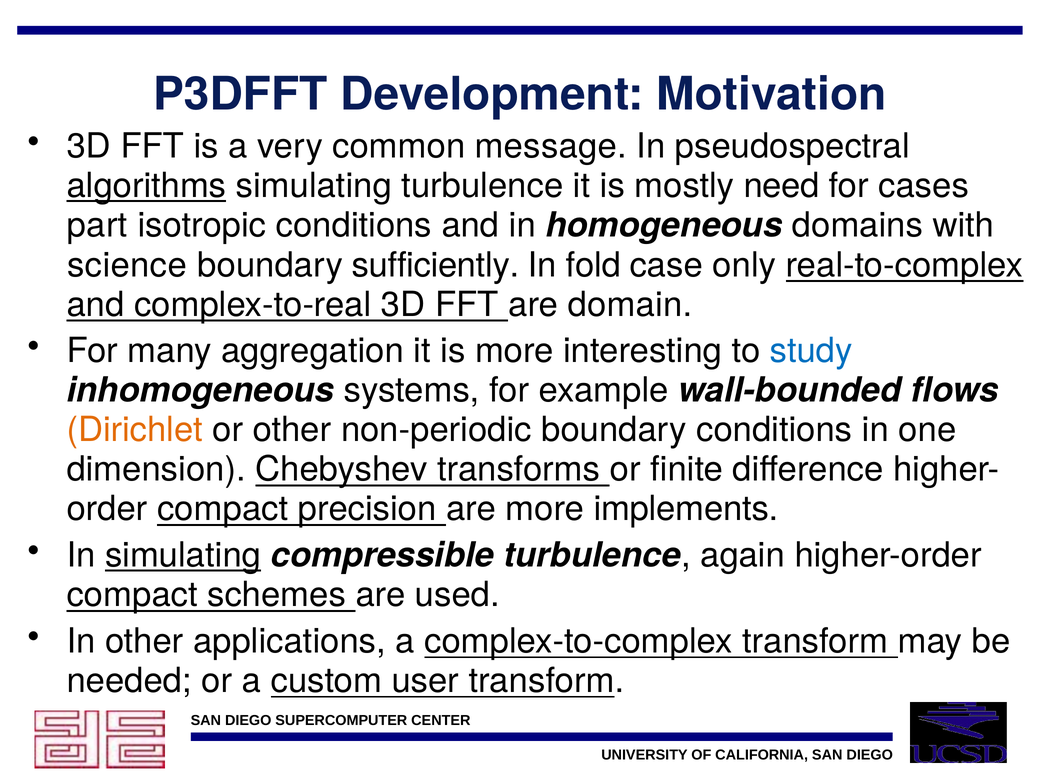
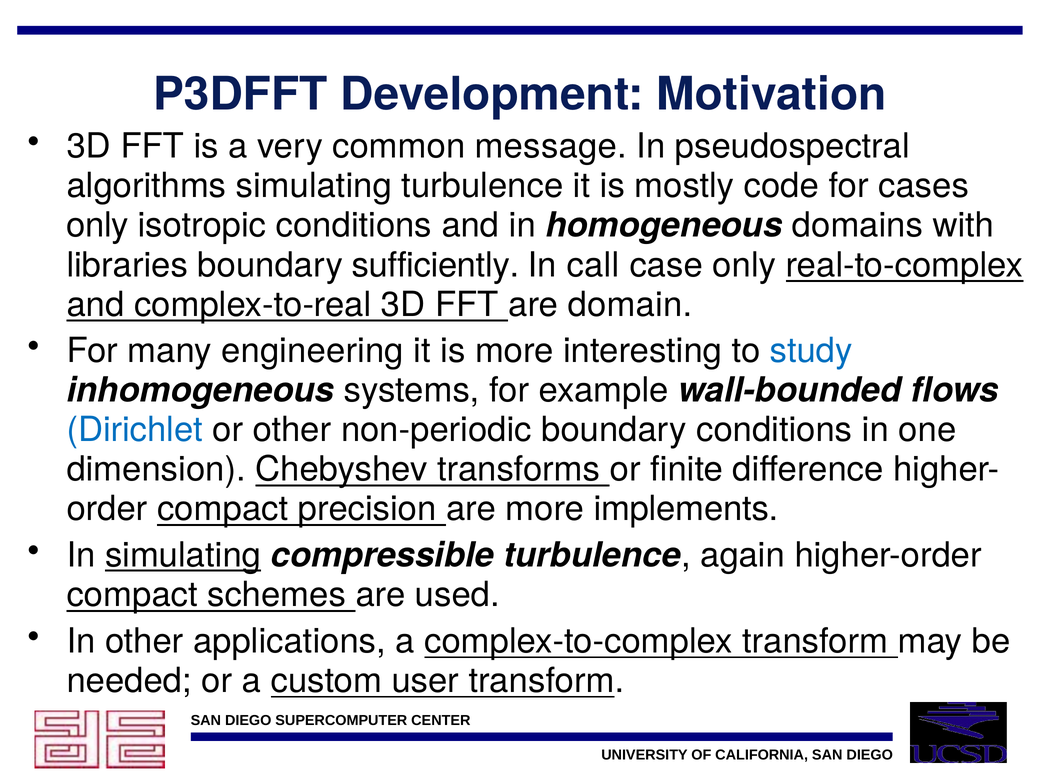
algorithms underline: present -> none
need: need -> code
part at (97, 226): part -> only
science: science -> libraries
fold: fold -> call
aggregation: aggregation -> engineering
Dirichlet colour: orange -> blue
